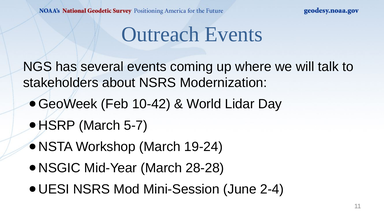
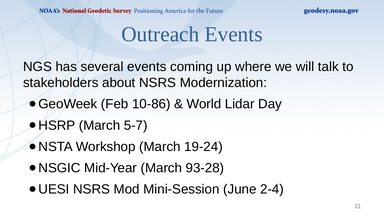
10-42: 10-42 -> 10-86
28-28: 28-28 -> 93-28
